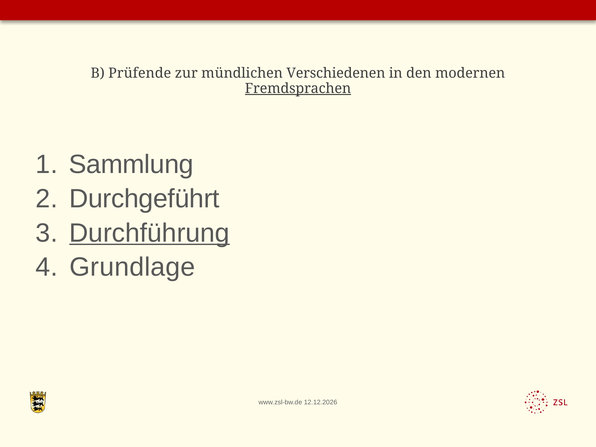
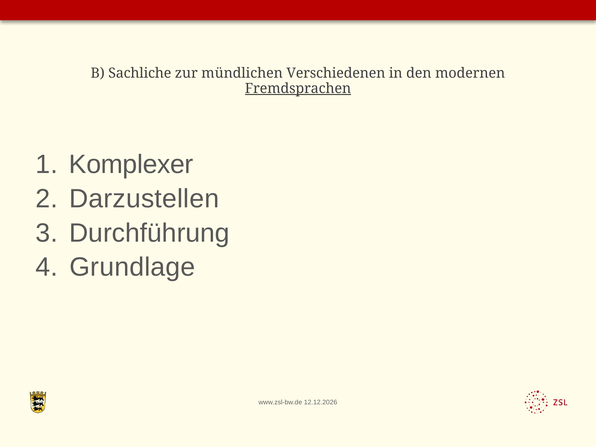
Prüfende: Prüfende -> Sachliche
Sammlung: Sammlung -> Komplexer
Durchgeführt: Durchgeführt -> Darzustellen
Durchführung underline: present -> none
